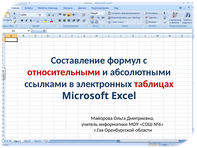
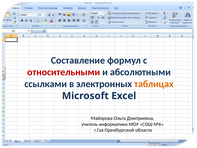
таблицах colour: red -> orange
